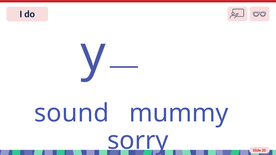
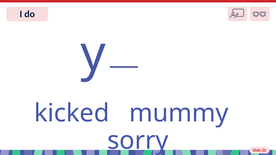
sound: sound -> kicked
